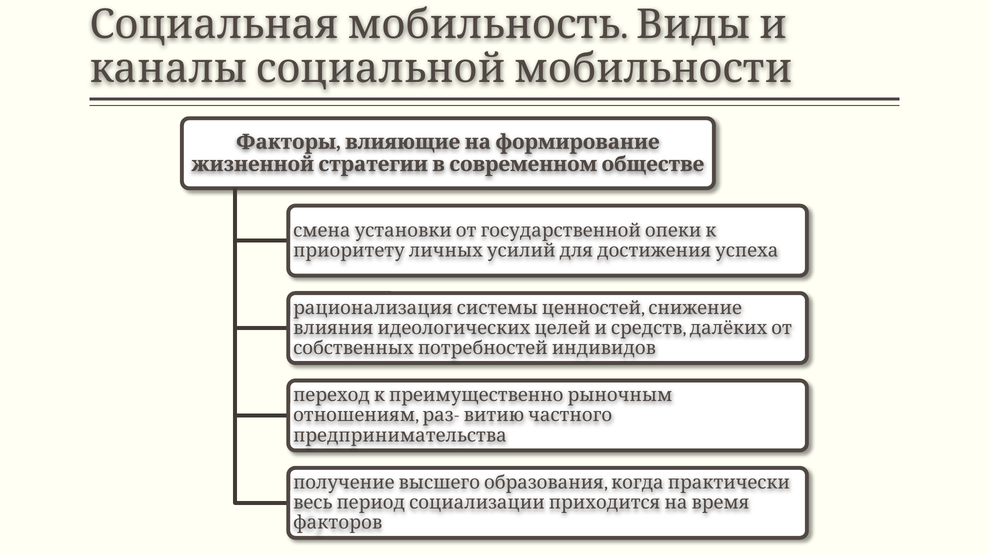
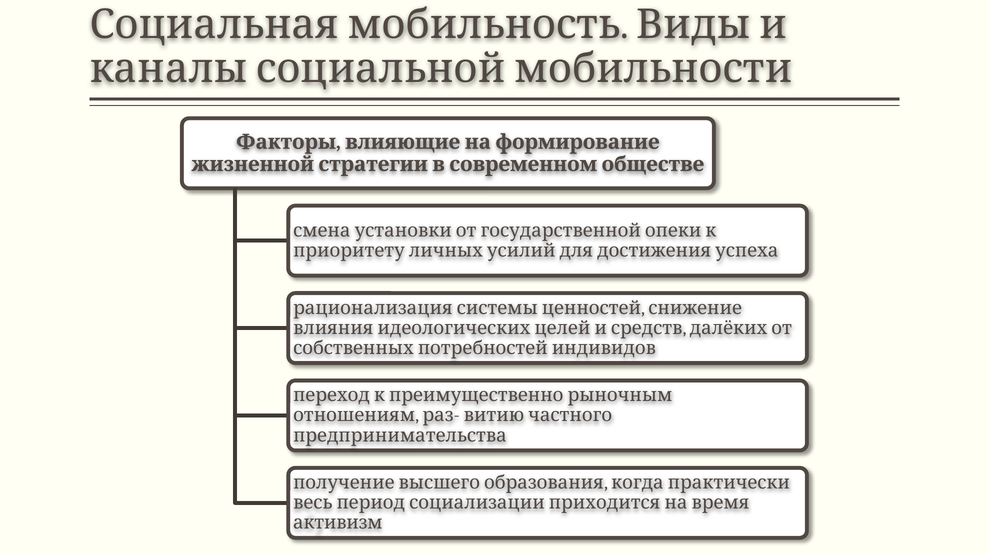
факторов: факторов -> активизм
